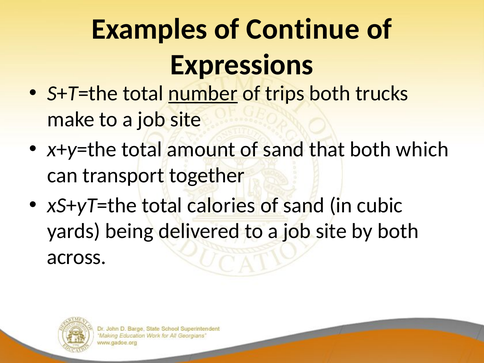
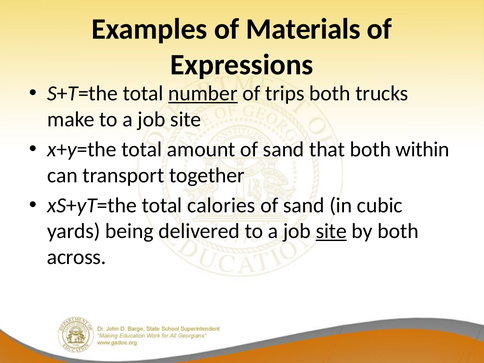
Continue: Continue -> Materials
which: which -> within
site at (331, 231) underline: none -> present
